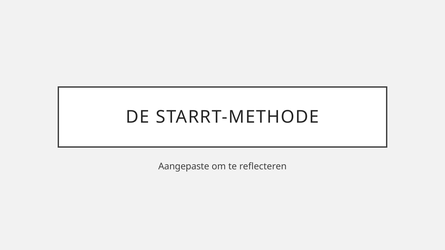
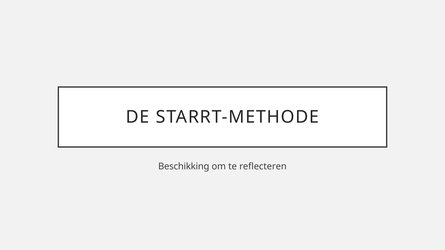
Aangepaste: Aangepaste -> Beschikking
